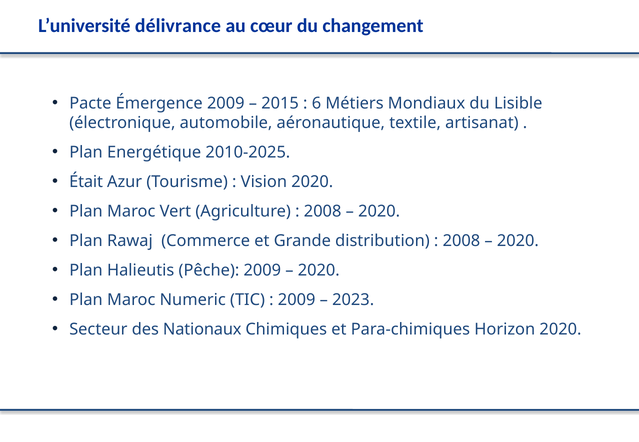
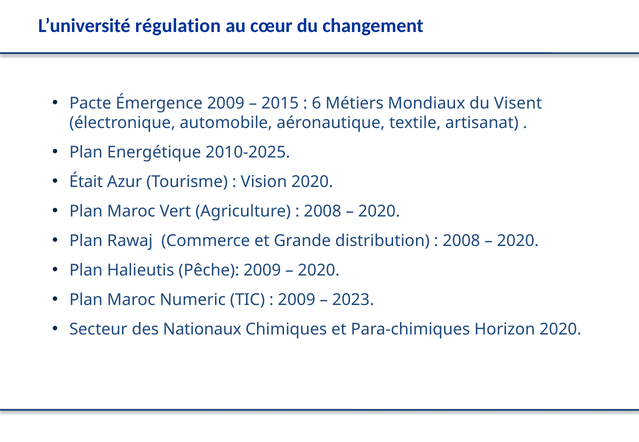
délivrance: délivrance -> régulation
Lisible: Lisible -> Visent
